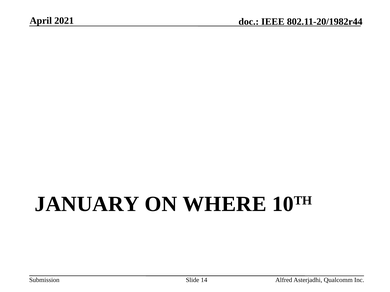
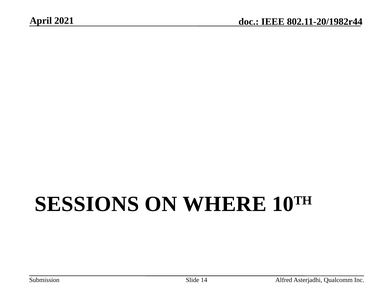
JANUARY: JANUARY -> SESSIONS
